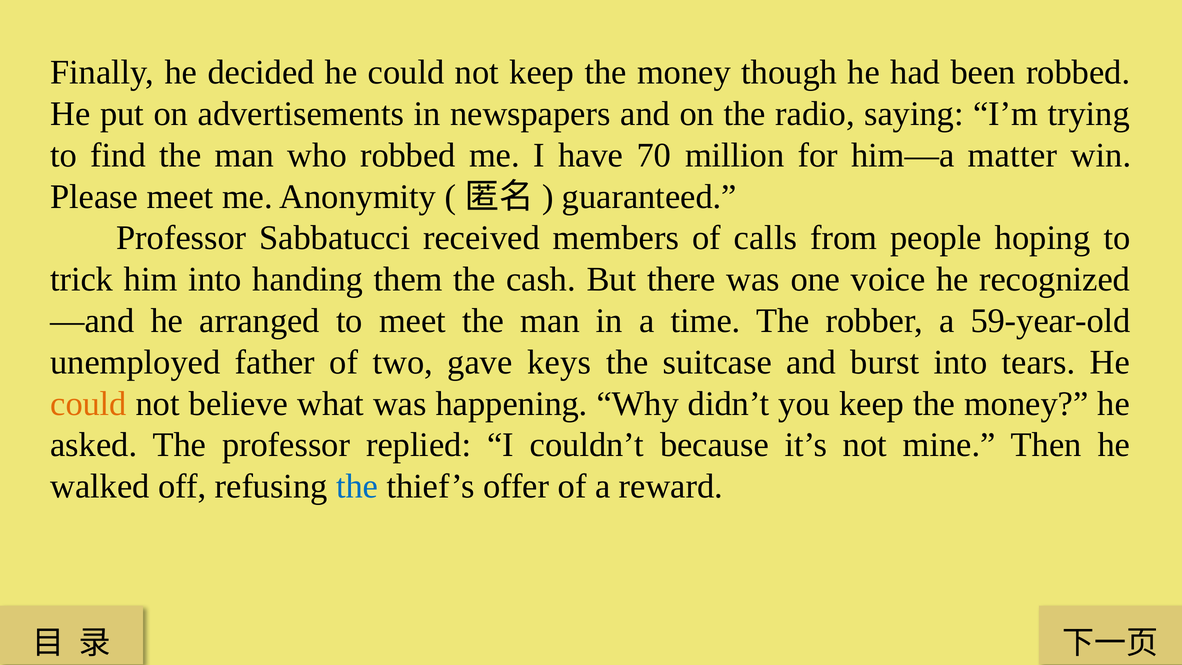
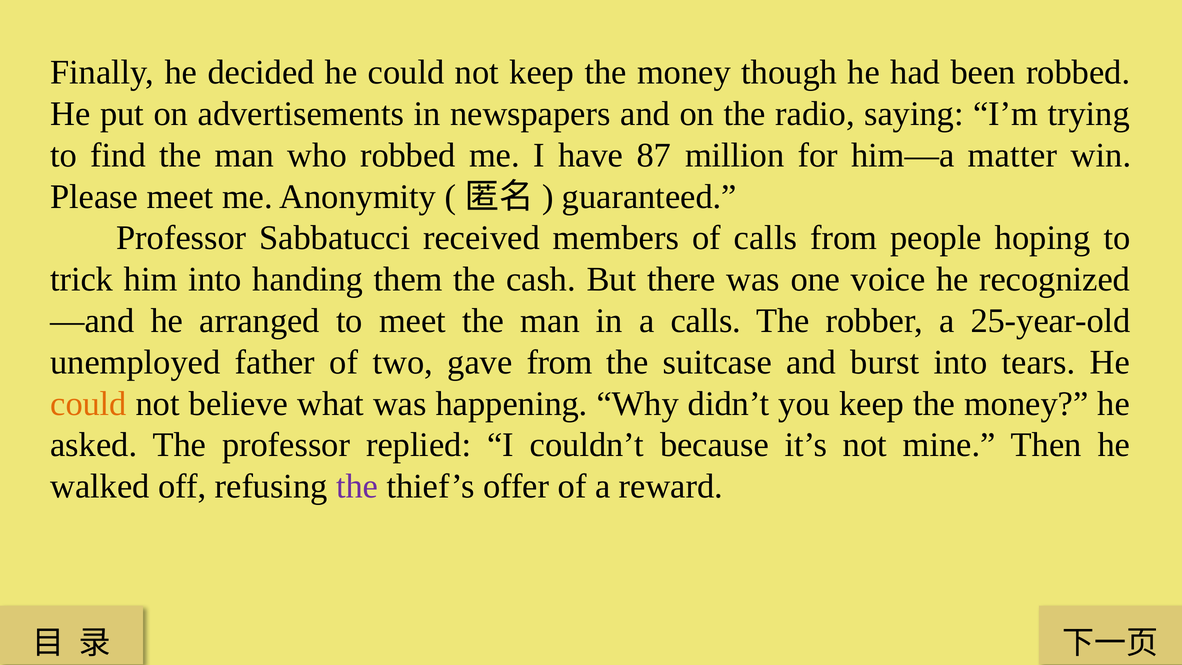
70: 70 -> 87
a time: time -> calls
59-year-old: 59-year-old -> 25-year-old
gave keys: keys -> from
the at (357, 486) colour: blue -> purple
